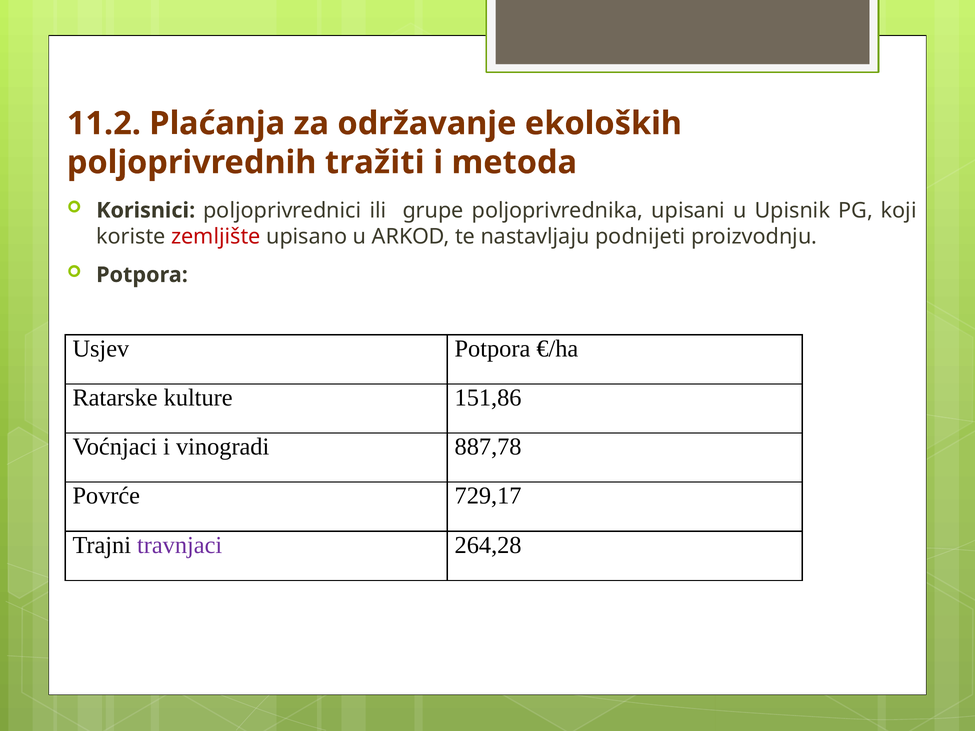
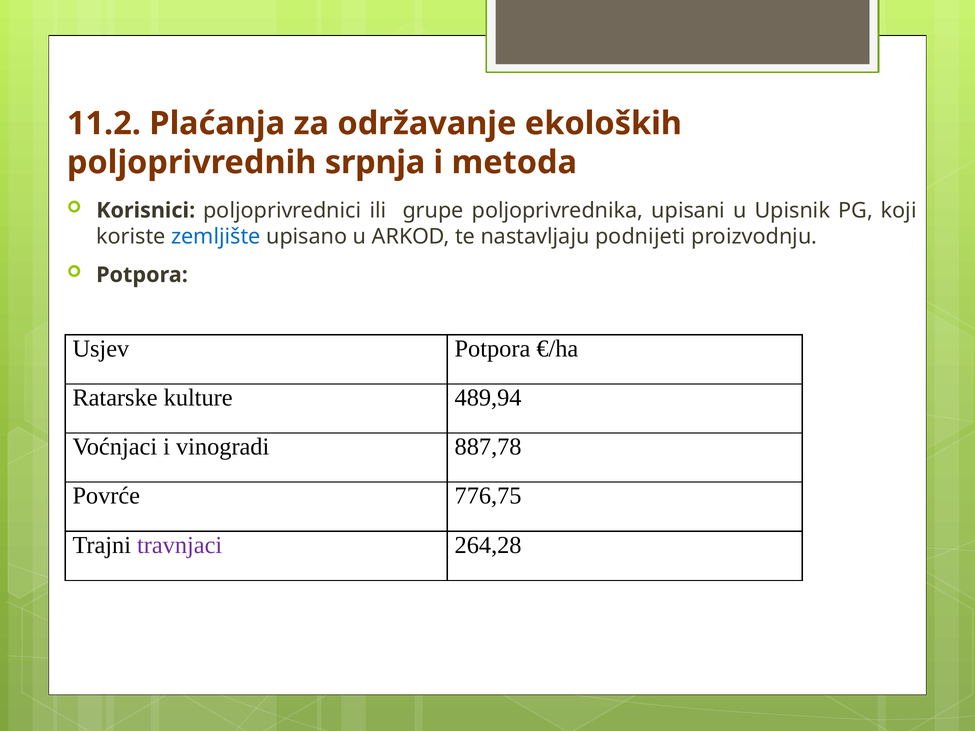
tražiti: tražiti -> srpnja
zemljište colour: red -> blue
151,86: 151,86 -> 489,94
729,17: 729,17 -> 776,75
